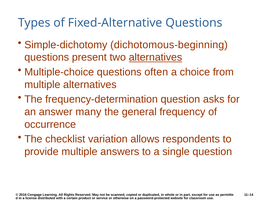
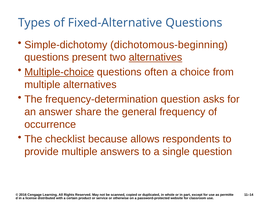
Multiple-choice underline: none -> present
many: many -> share
variation: variation -> because
